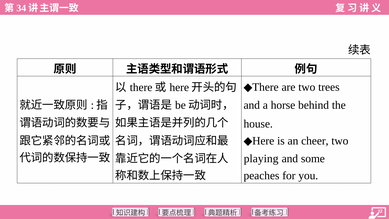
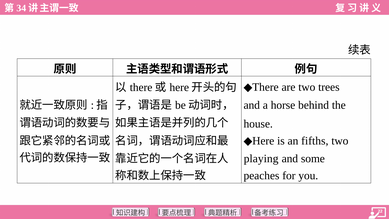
cheer: cheer -> fifths
